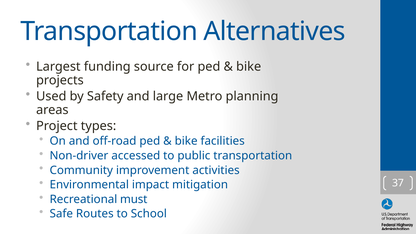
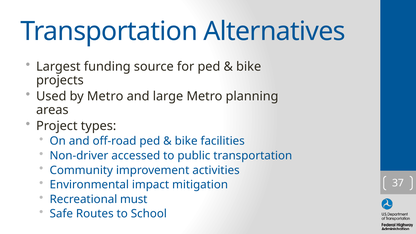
by Safety: Safety -> Metro
